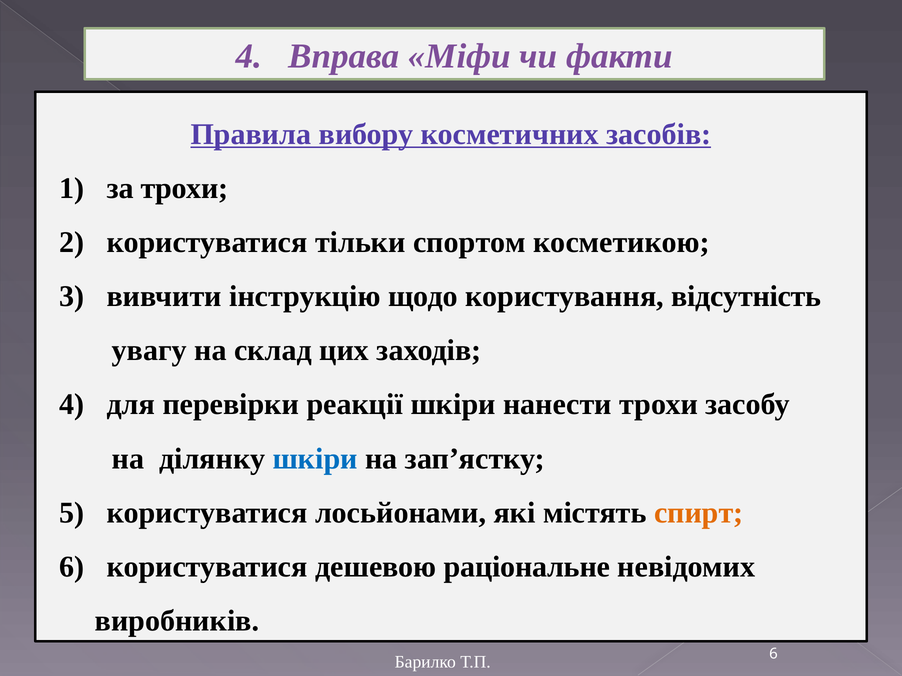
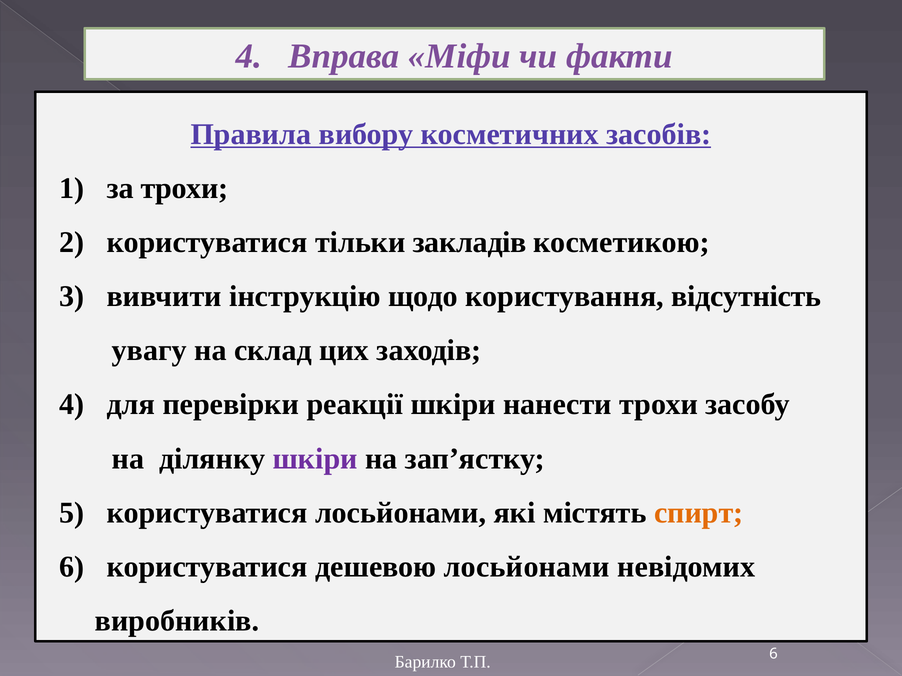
спортом: спортом -> закладів
шкіри at (315, 459) colour: blue -> purple
дешевою раціональне: раціональне -> лосьйонами
